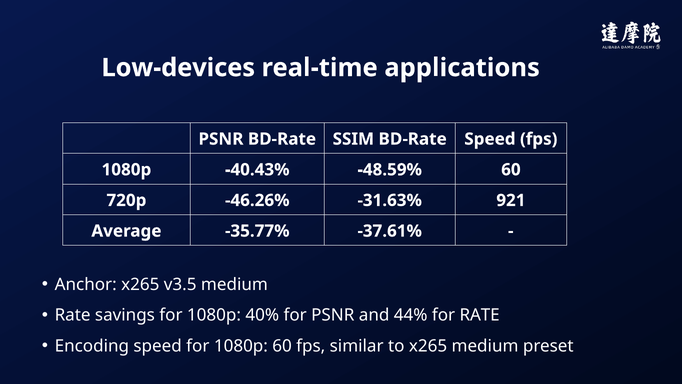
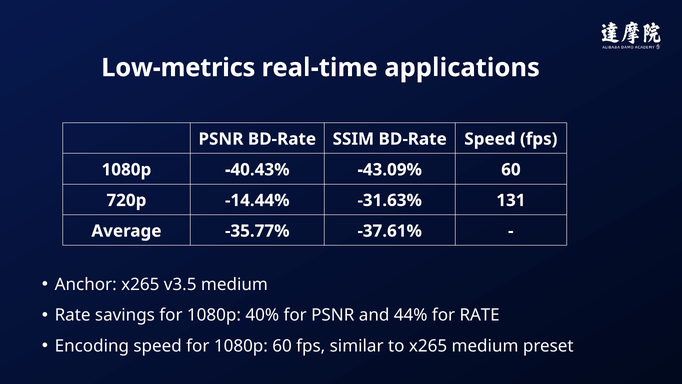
Low-devices: Low-devices -> Low-metrics
-48.59%: -48.59% -> -43.09%
-46.26%: -46.26% -> -14.44%
921: 921 -> 131
